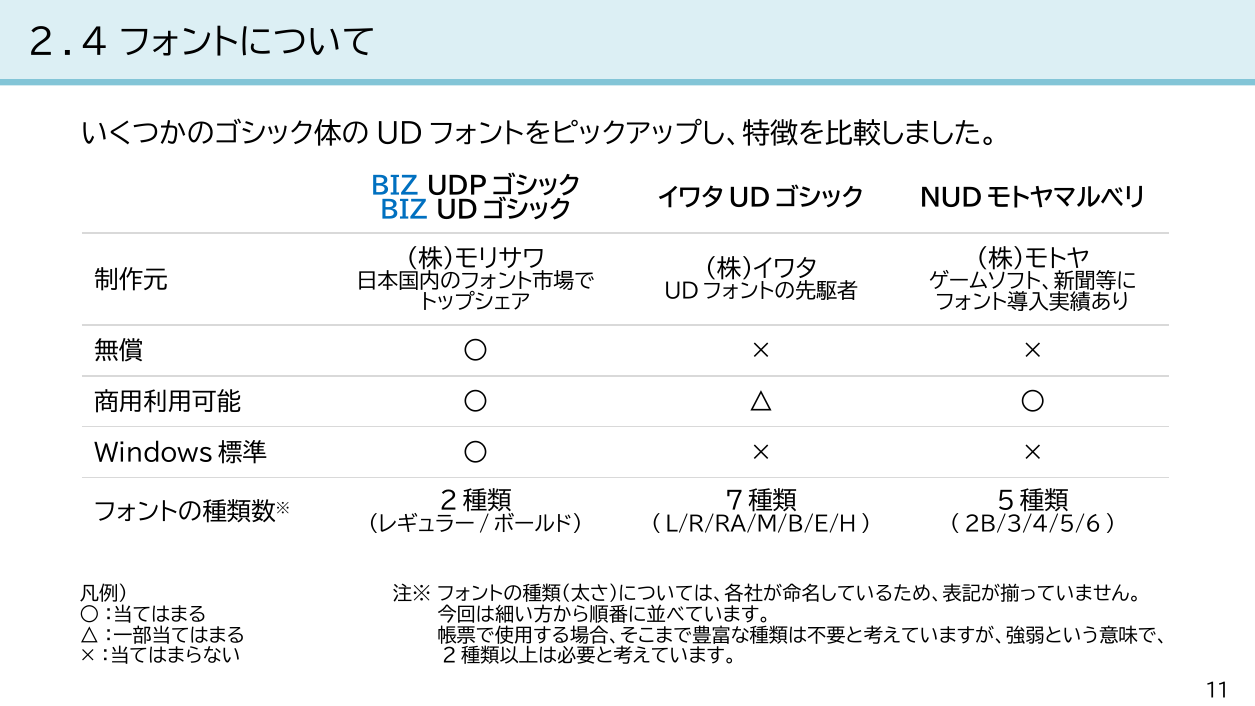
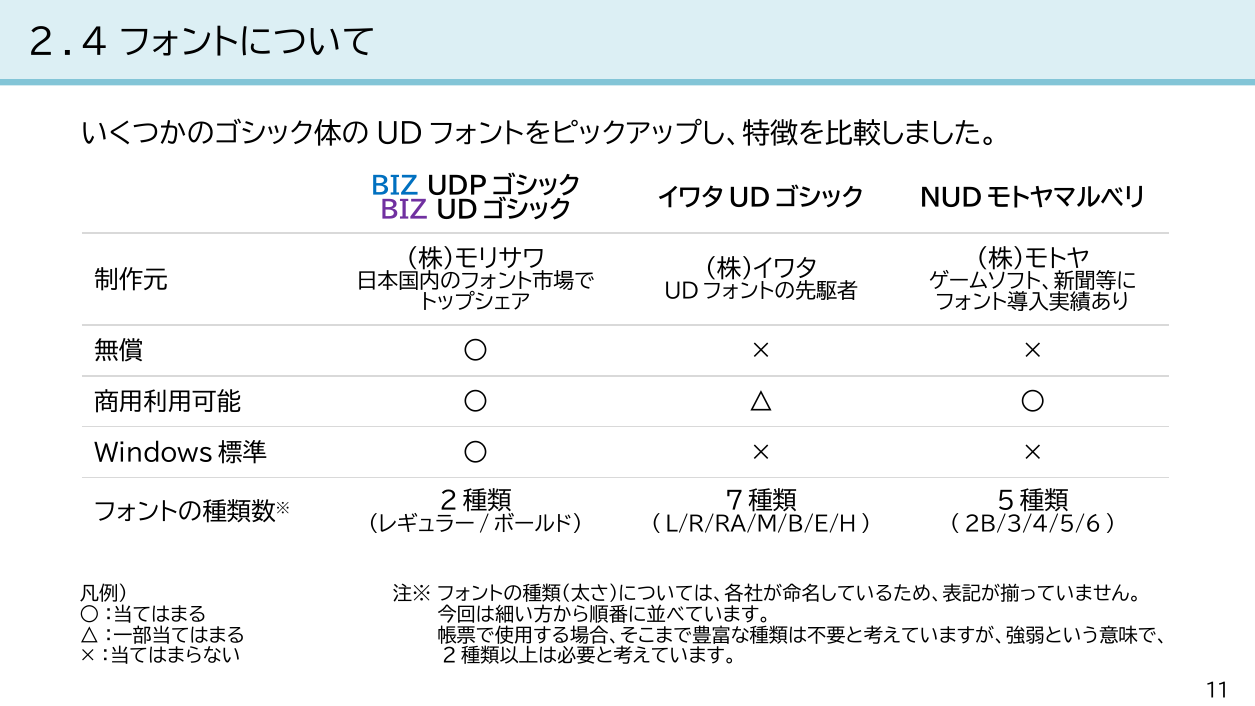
BIZ at (404, 211) colour: blue -> purple
